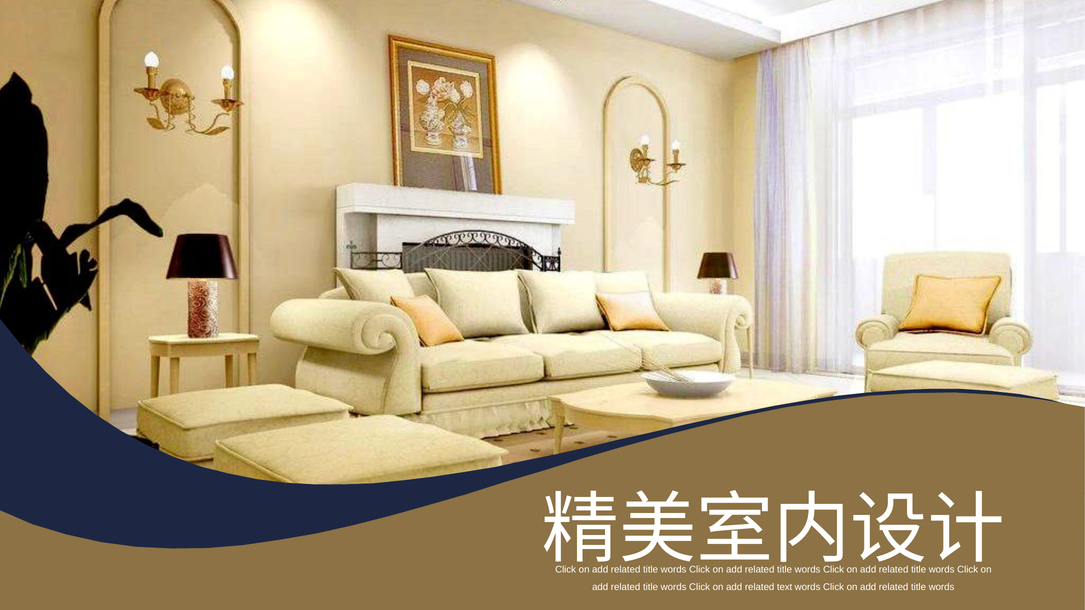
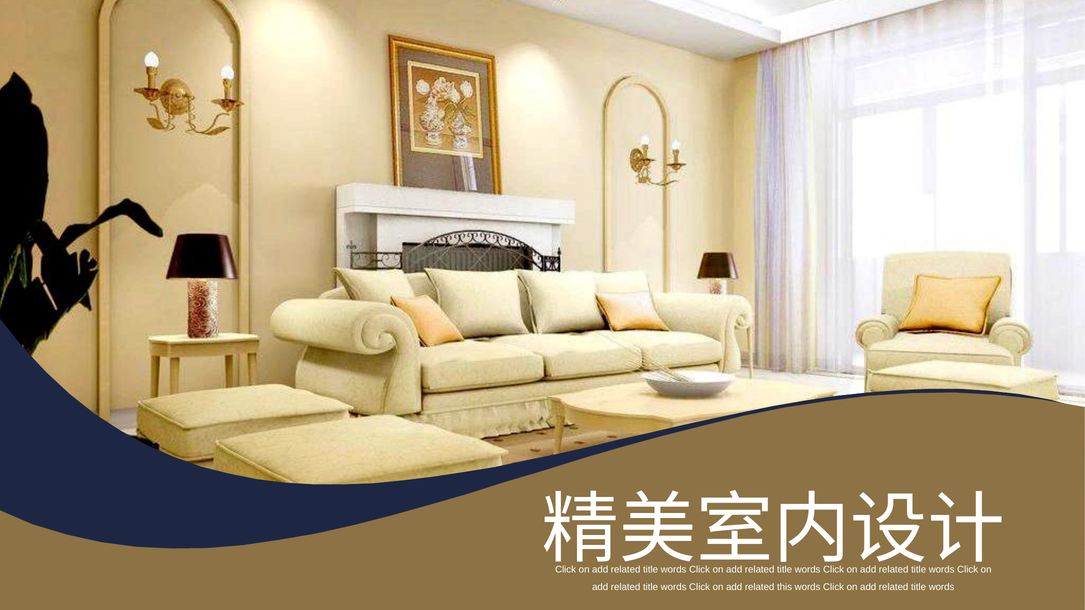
text: text -> this
